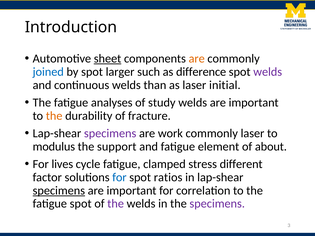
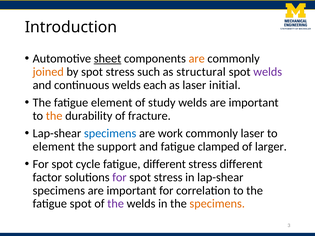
joined colour: blue -> orange
by spot larger: larger -> stress
difference: difference -> structural
than: than -> each
fatigue analyses: analyses -> element
specimens at (110, 134) colour: purple -> blue
modulus at (54, 147): modulus -> element
element: element -> clamped
about: about -> larger
lives at (62, 164): lives -> spot
fatigue clamped: clamped -> different
for at (119, 178) colour: blue -> purple
ratios at (168, 178): ratios -> stress
specimens at (59, 191) underline: present -> none
specimens at (217, 204) colour: purple -> orange
